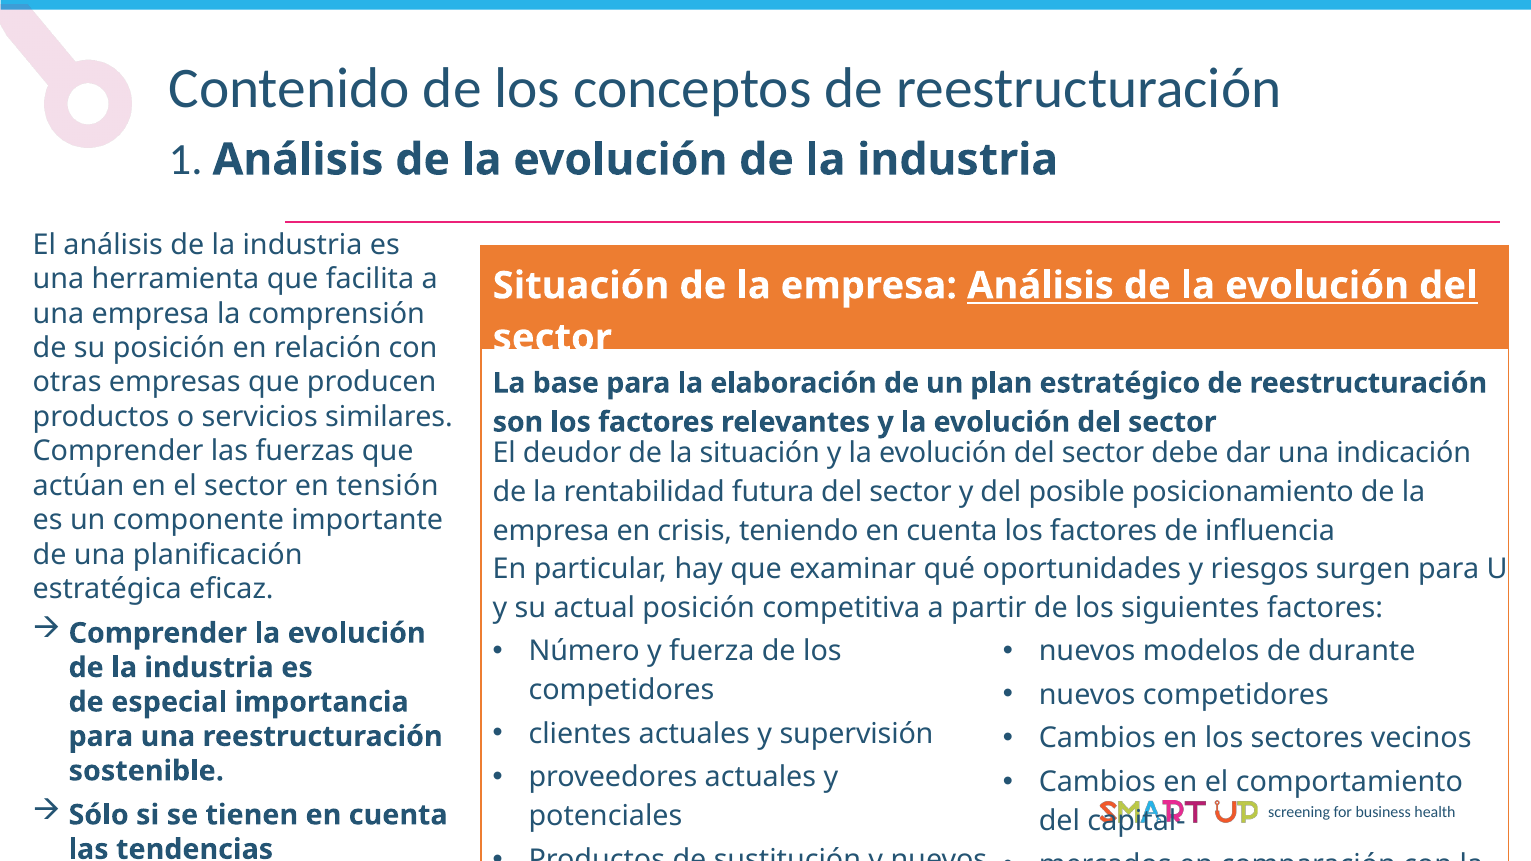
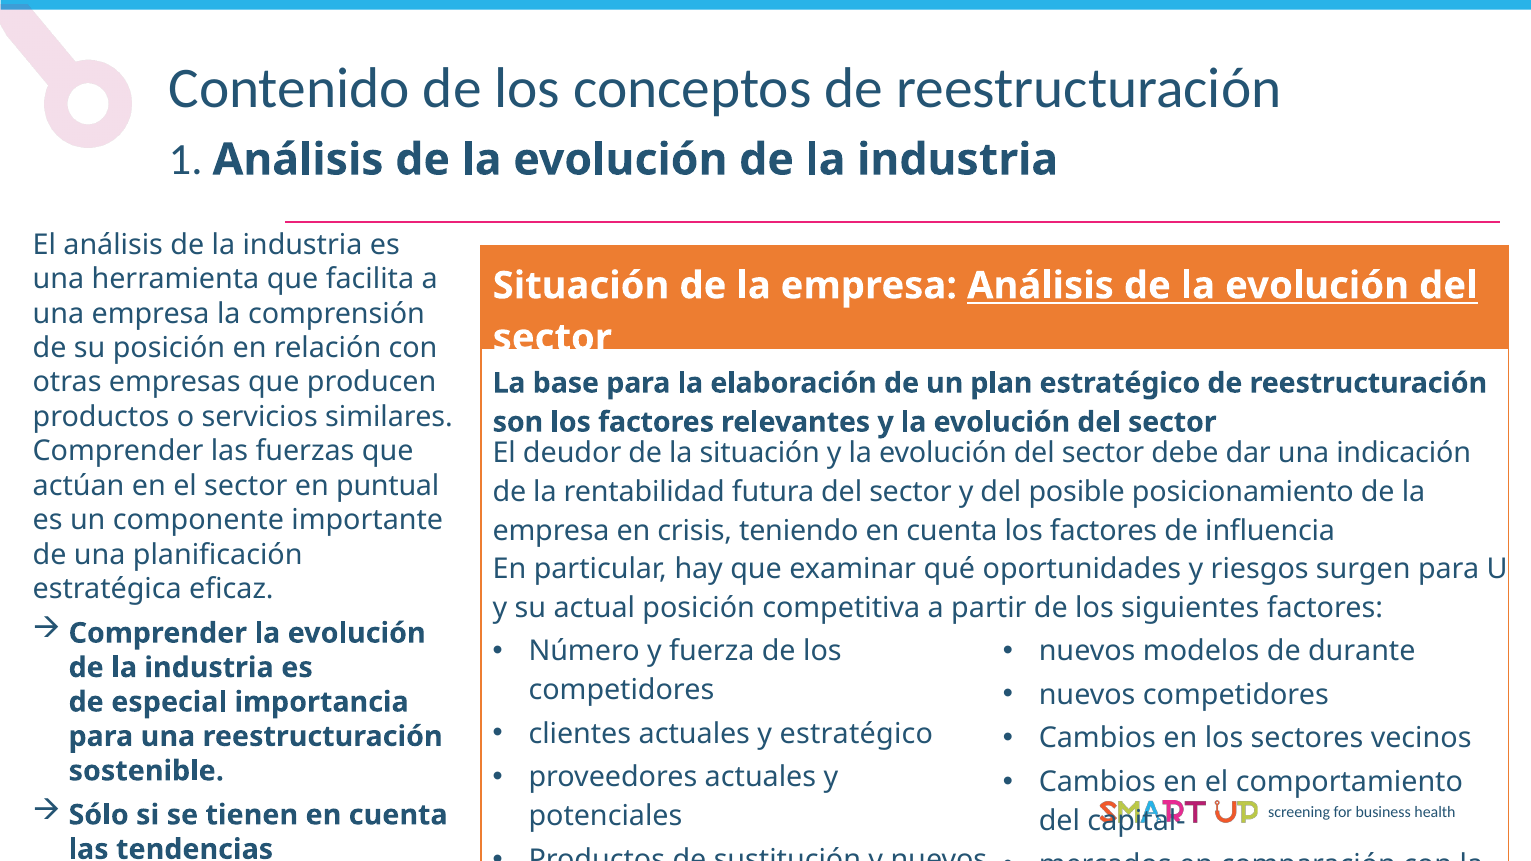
tensión: tensión -> puntual
y supervisión: supervisión -> estratégico
